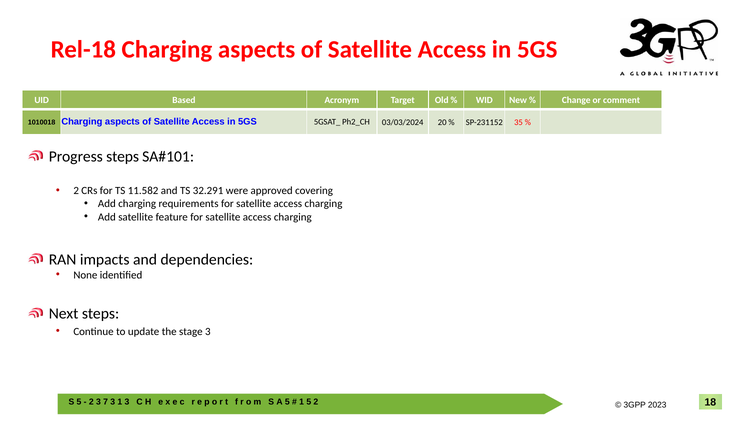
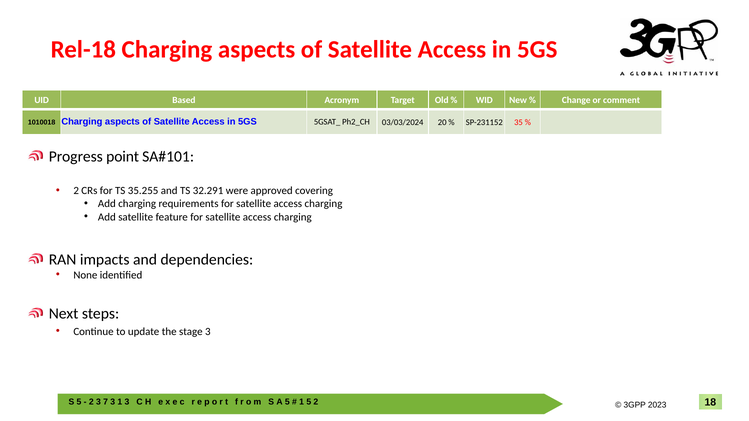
Progress steps: steps -> point
11.582: 11.582 -> 35.255
